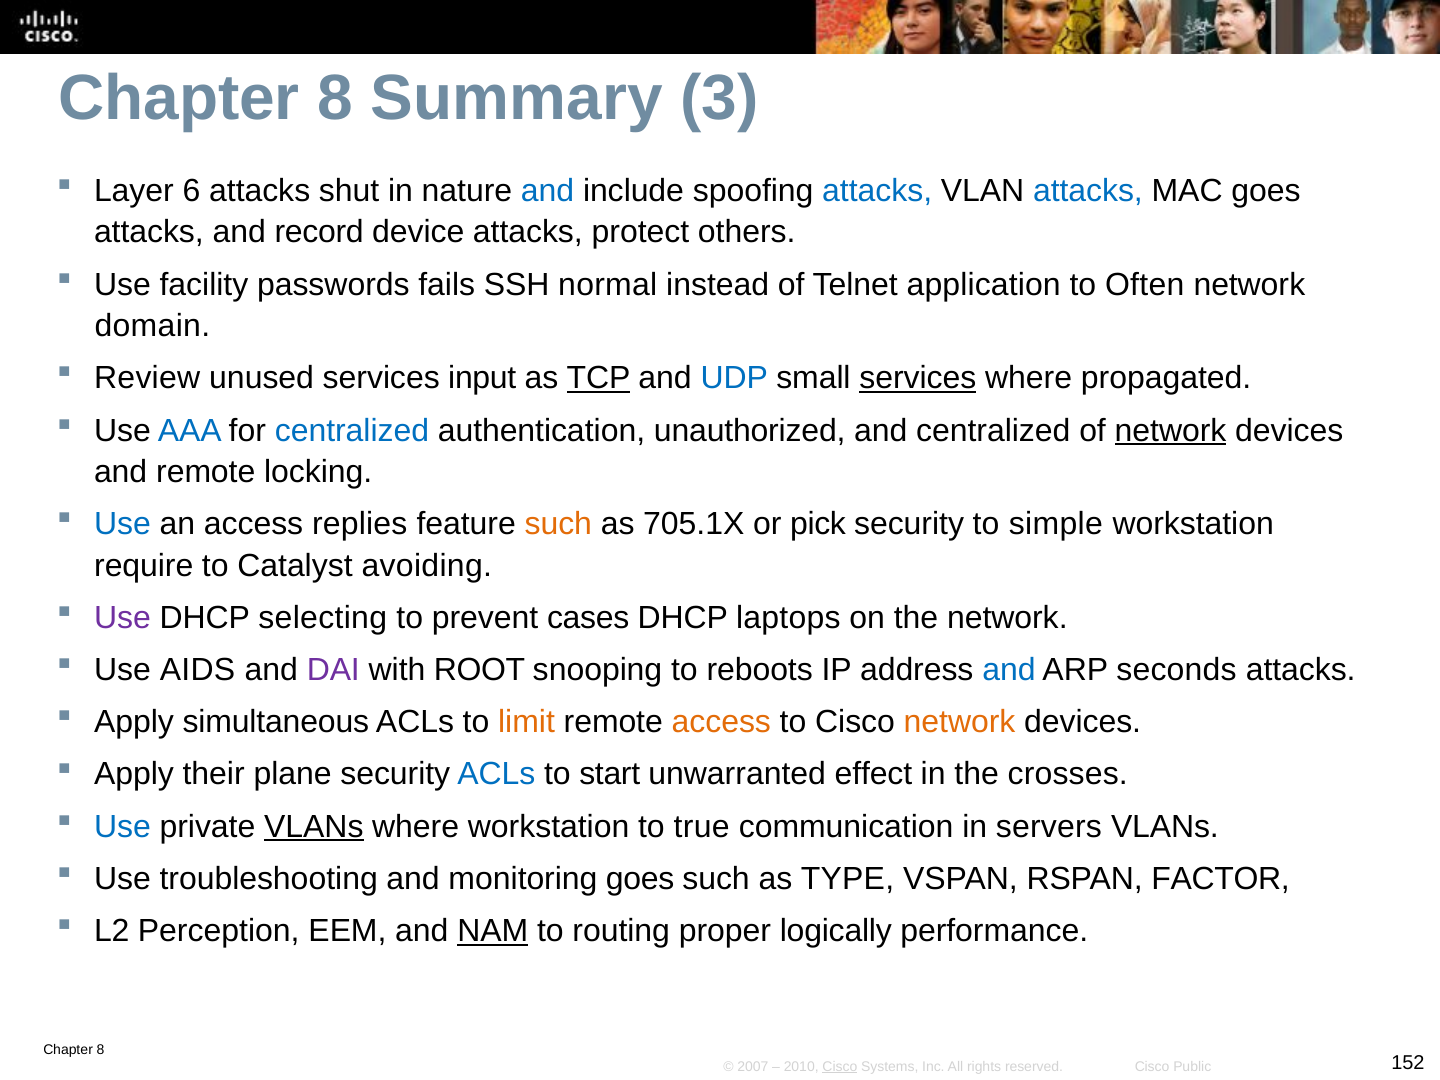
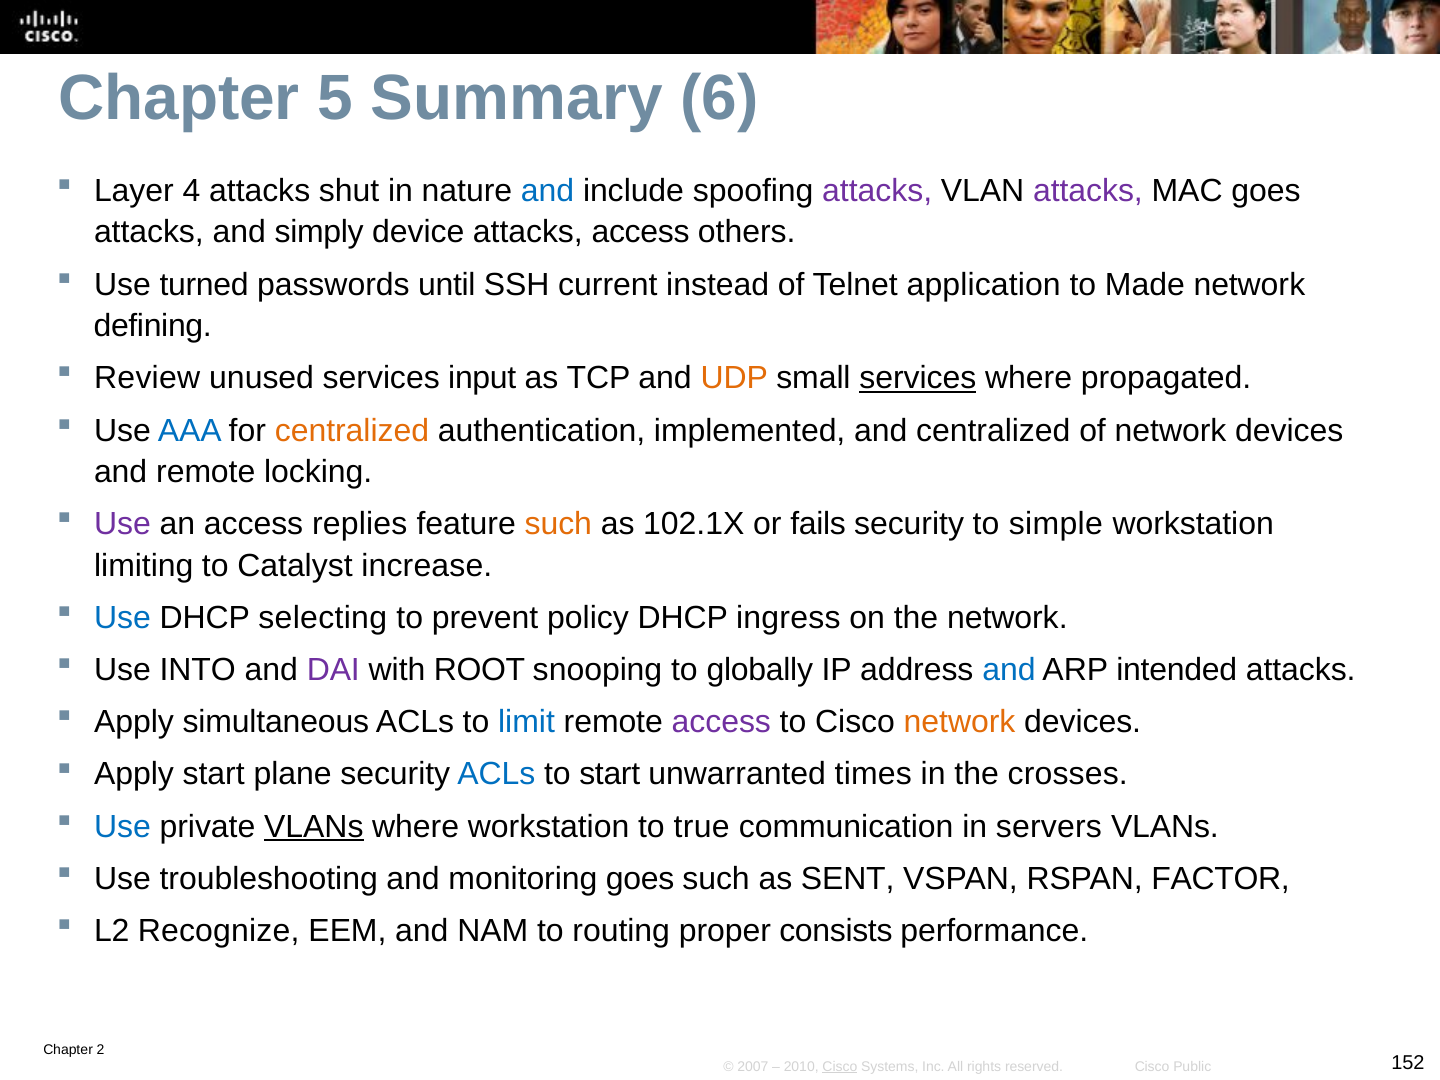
8 at (335, 99): 8 -> 5
3: 3 -> 6
6: 6 -> 4
attacks at (877, 191) colour: blue -> purple
attacks at (1088, 191) colour: blue -> purple
record: record -> simply
attacks protect: protect -> access
facility: facility -> turned
fails: fails -> until
normal: normal -> current
Often: Often -> Made
domain: domain -> defining
TCP underline: present -> none
UDP colour: blue -> orange
centralized at (352, 430) colour: blue -> orange
unauthorized: unauthorized -> implemented
network at (1171, 430) underline: present -> none
Use at (123, 524) colour: blue -> purple
705.1X: 705.1X -> 102.1X
pick: pick -> fails
require: require -> limiting
avoiding: avoiding -> increase
Use at (123, 618) colour: purple -> blue
cases: cases -> policy
laptops: laptops -> ingress
AIDS: AIDS -> INTO
reboots: reboots -> globally
seconds: seconds -> intended
limit colour: orange -> blue
access at (721, 722) colour: orange -> purple
Apply their: their -> start
effect: effect -> times
TYPE: TYPE -> SENT
Perception: Perception -> Recognize
NAM underline: present -> none
logically: logically -> consists
8 at (101, 1050): 8 -> 2
